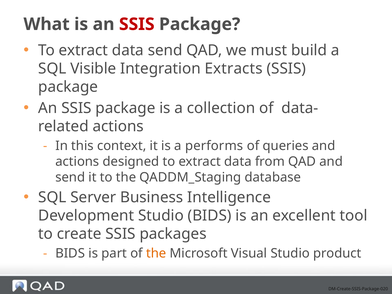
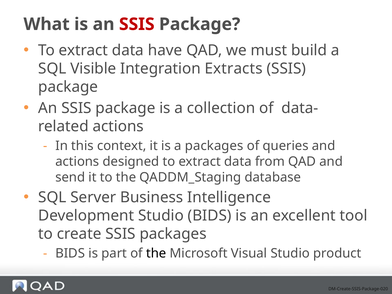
data send: send -> have
a performs: performs -> packages
the at (156, 253) colour: orange -> black
